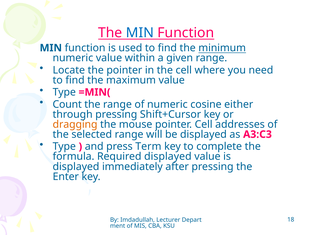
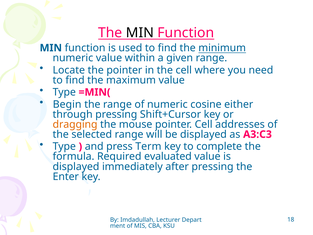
MIN at (140, 33) colour: blue -> black
Count: Count -> Begin
Required displayed: displayed -> evaluated
